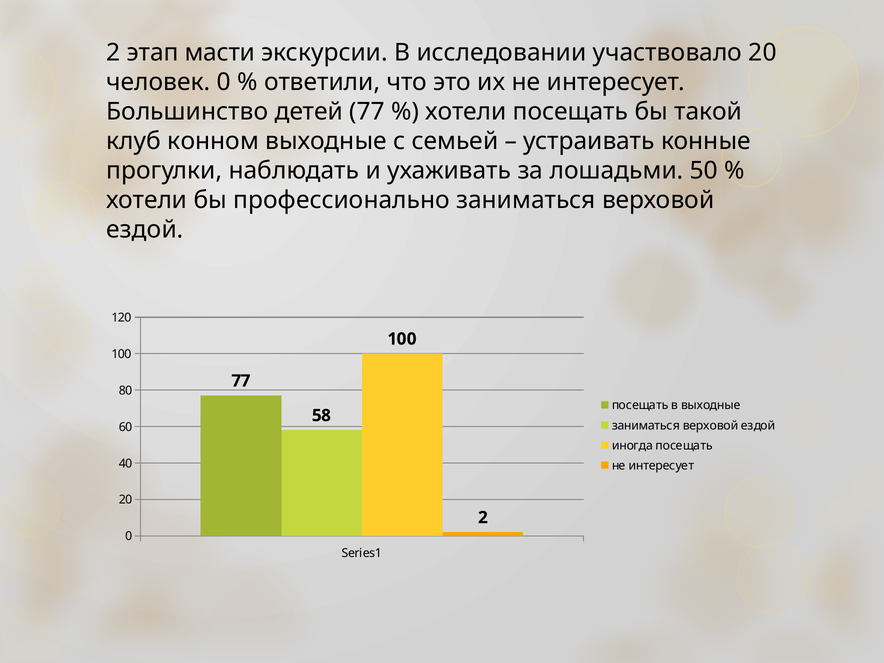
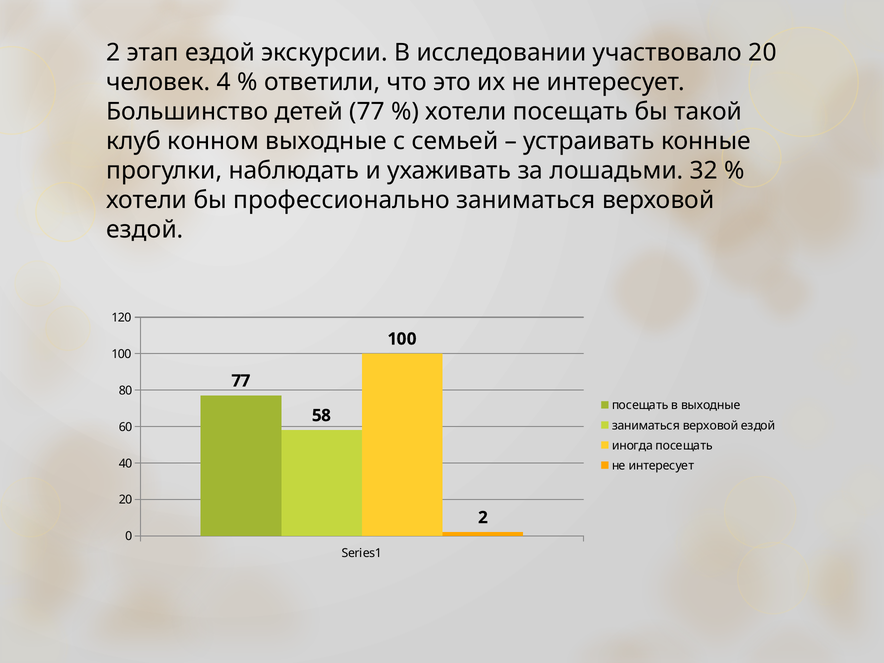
этап масти: масти -> ездой
человек 0: 0 -> 4
50: 50 -> 32
